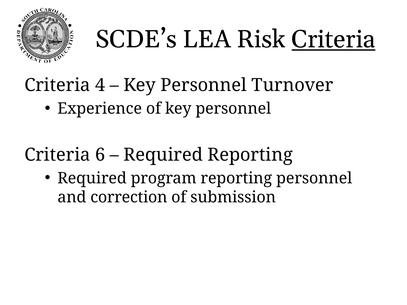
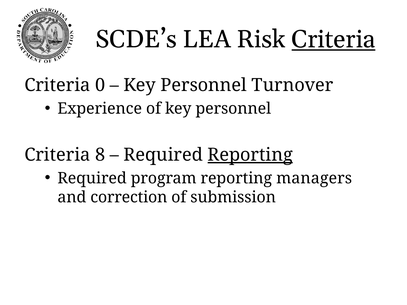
4: 4 -> 0
6: 6 -> 8
Reporting at (250, 155) underline: none -> present
reporting personnel: personnel -> managers
